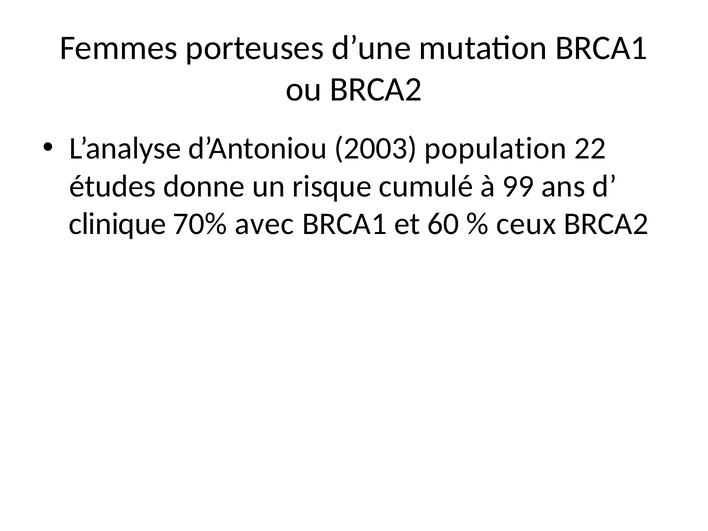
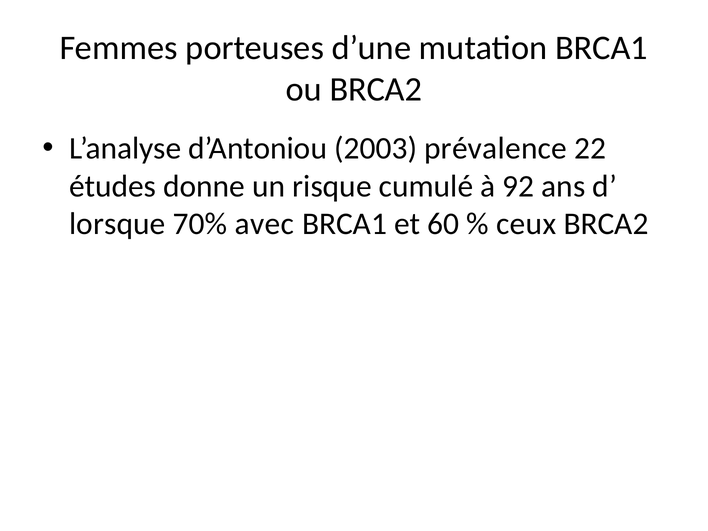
population: population -> prévalence
99: 99 -> 92
clinique: clinique -> lorsque
